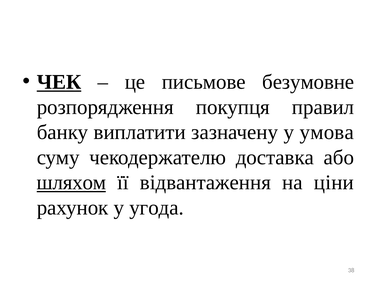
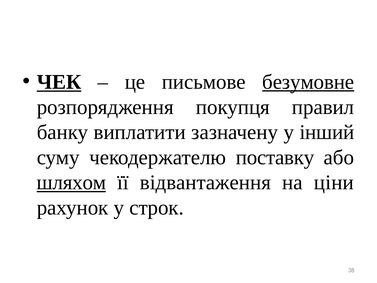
безумовне underline: none -> present
умова: умова -> інший
доставка: доставка -> поставку
угода: угода -> строк
